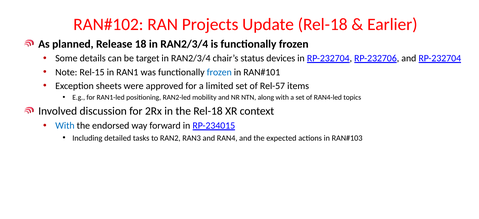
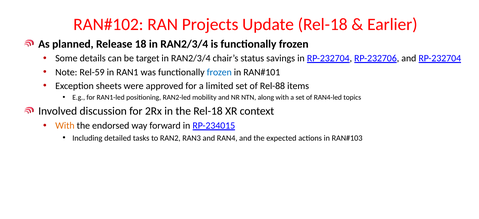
devices: devices -> savings
Rel-15: Rel-15 -> Rel-59
Rel-57: Rel-57 -> Rel-88
With at (65, 126) colour: blue -> orange
